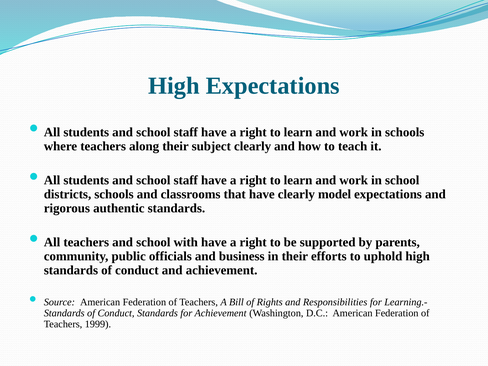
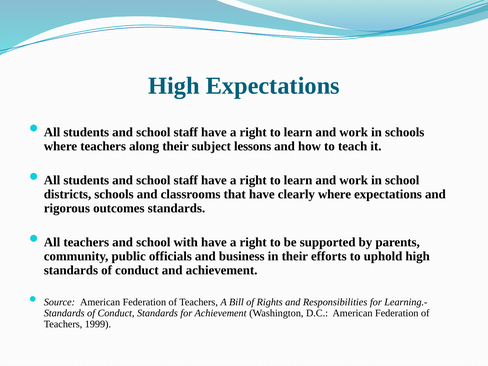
subject clearly: clearly -> lessons
clearly model: model -> where
authentic: authentic -> outcomes
